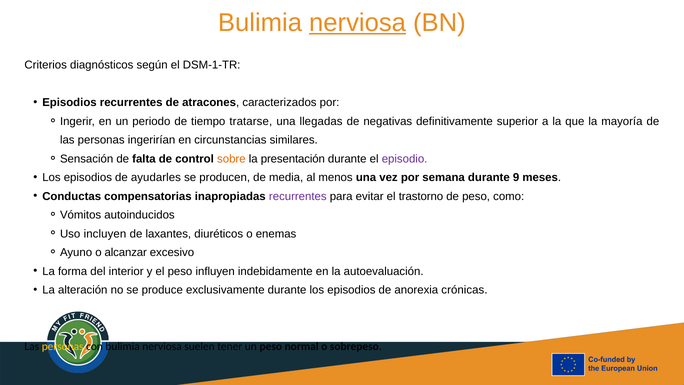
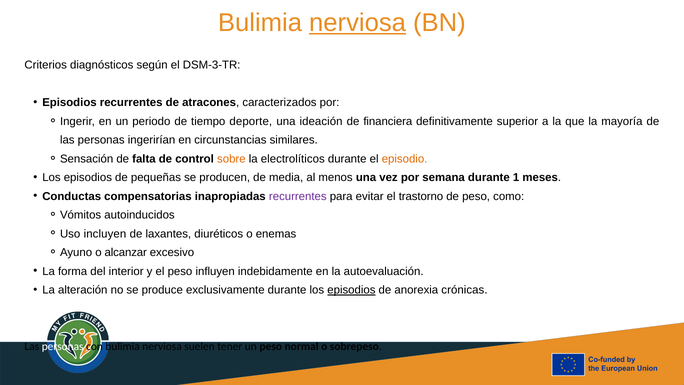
DSM-1-TR: DSM-1-TR -> DSM-3-TR
tratarse: tratarse -> deporte
llegadas: llegadas -> ideación
negativas: negativas -> financiera
presentación: presentación -> electrolíticos
episodio colour: purple -> orange
ayudarles: ayudarles -> pequeñas
9: 9 -> 1
episodios at (351, 290) underline: none -> present
personas at (63, 346) colour: yellow -> white
